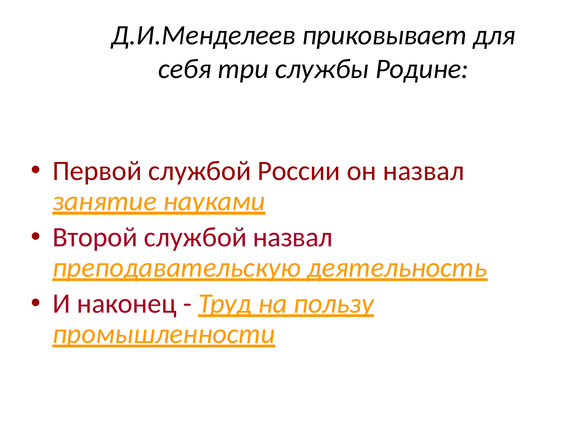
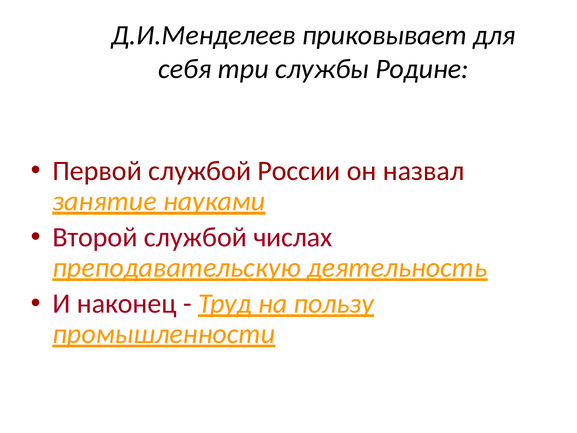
службой назвал: назвал -> числах
